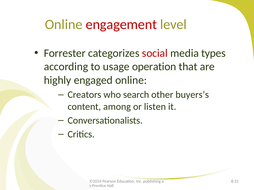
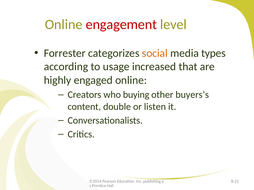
social colour: red -> orange
operation: operation -> increased
search: search -> buying
among: among -> double
